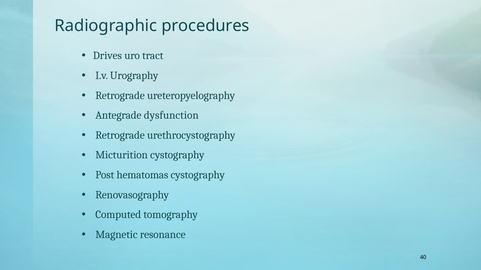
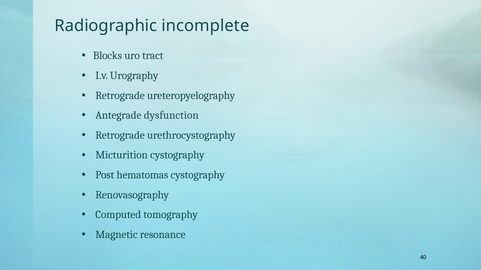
procedures: procedures -> incomplete
Drives: Drives -> Blocks
